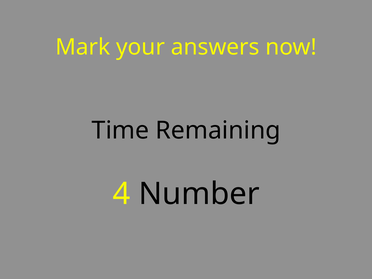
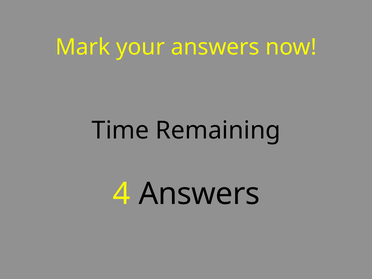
4 Number: Number -> Answers
